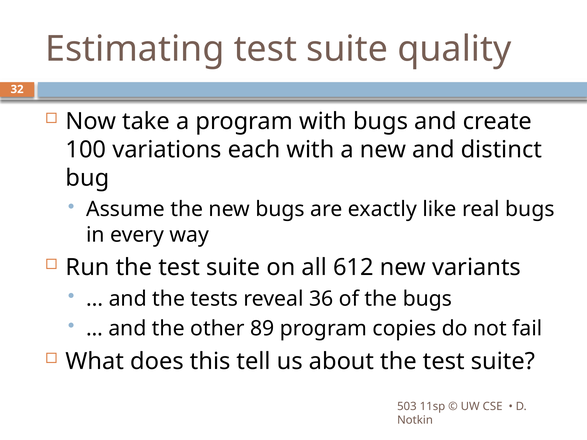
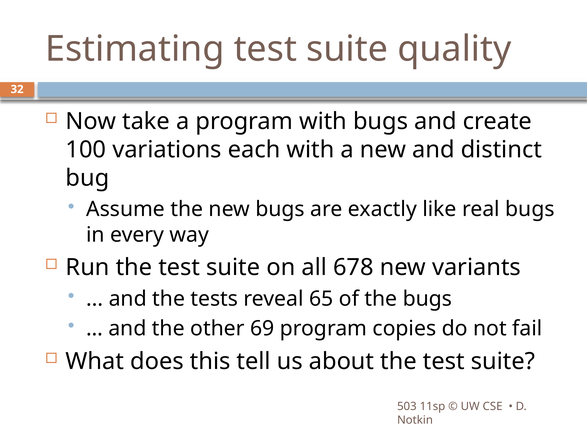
612: 612 -> 678
36: 36 -> 65
89: 89 -> 69
